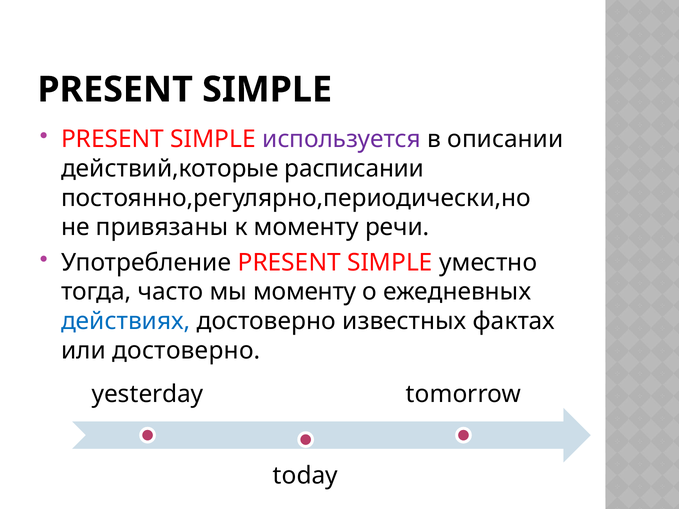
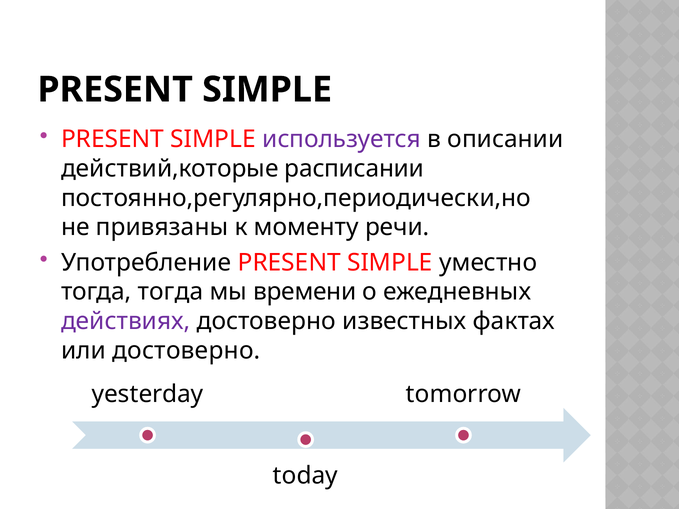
тогда часто: часто -> тогда
мы моменту: моменту -> времени
действиях colour: blue -> purple
